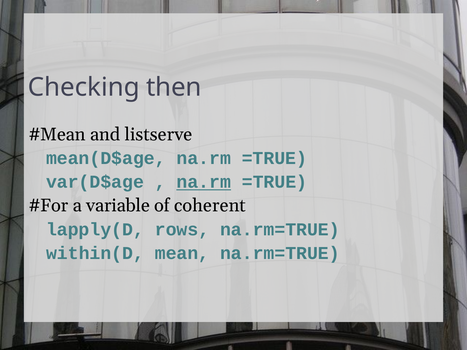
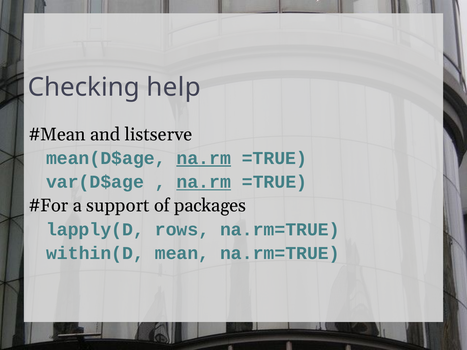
then: then -> help
na.rm at (204, 158) underline: none -> present
variable: variable -> support
coherent: coherent -> packages
